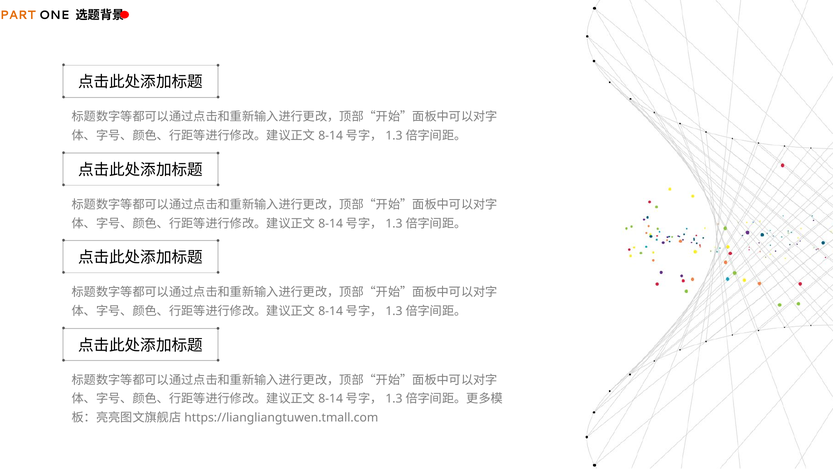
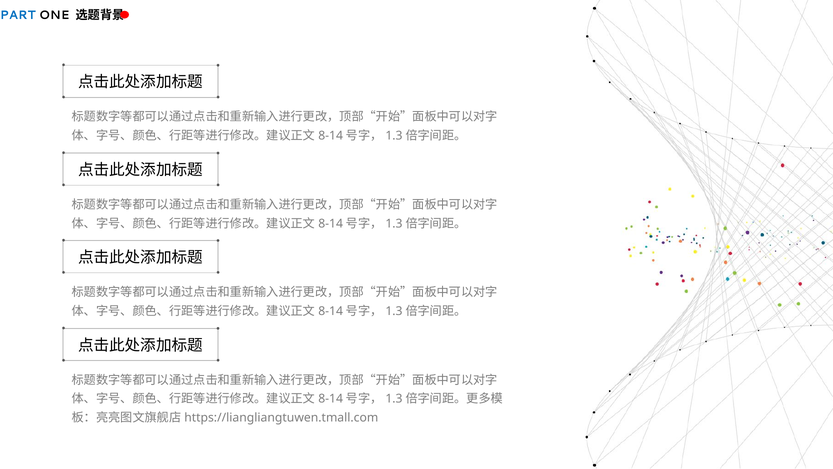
PART colour: orange -> blue
